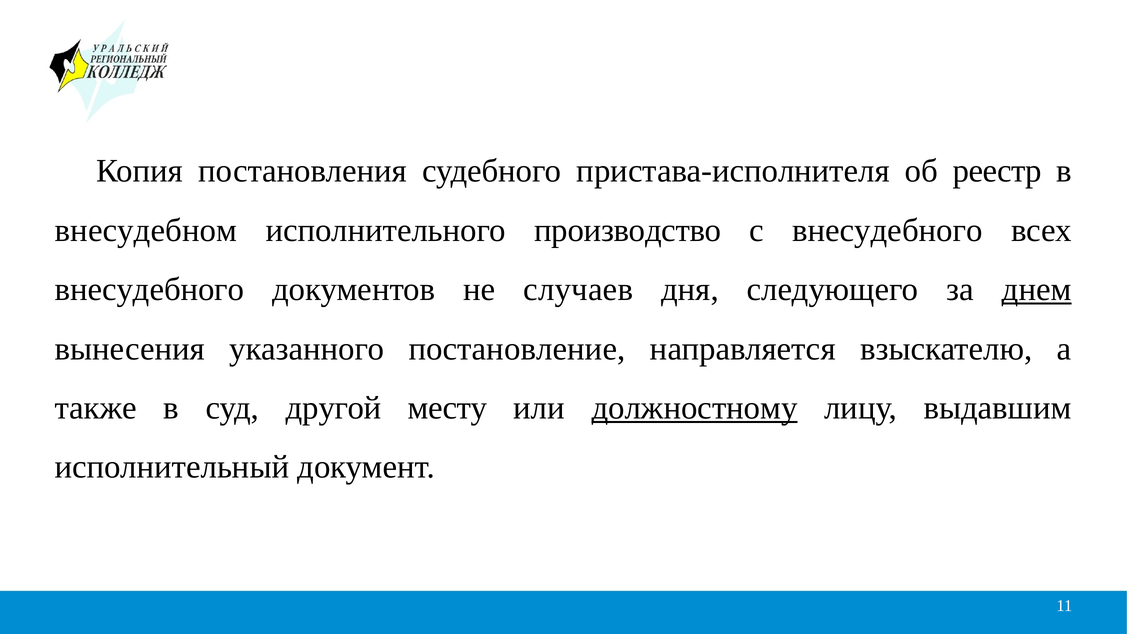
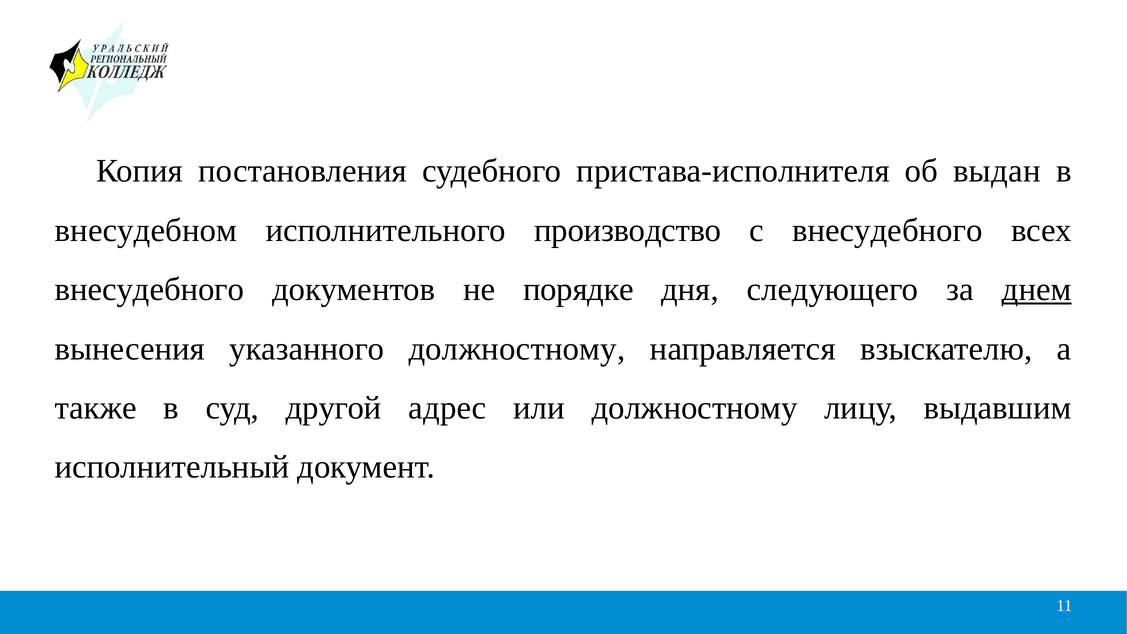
реестр: реестр -> выдан
случаев: случаев -> порядке
указанного постановление: постановление -> должностному
месту: месту -> адрес
должностному at (694, 408) underline: present -> none
